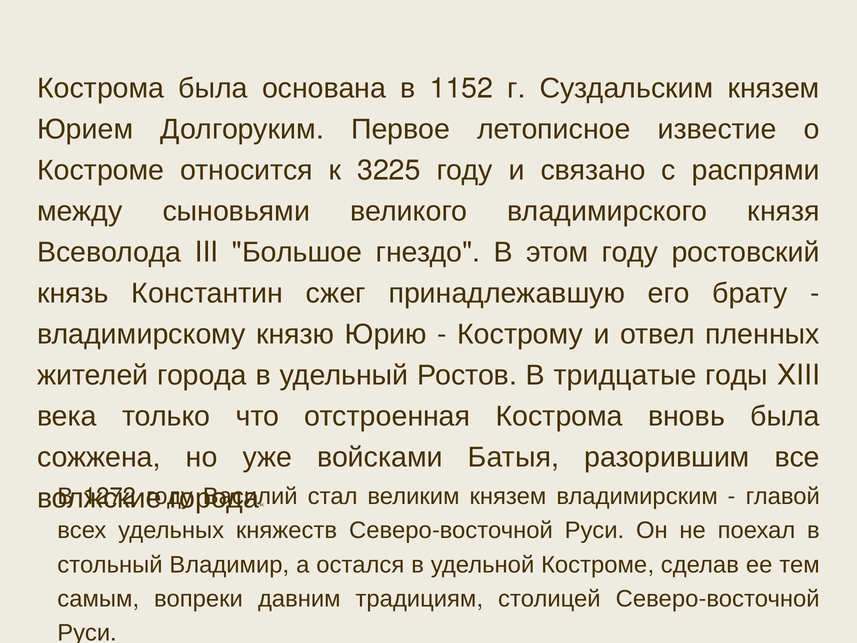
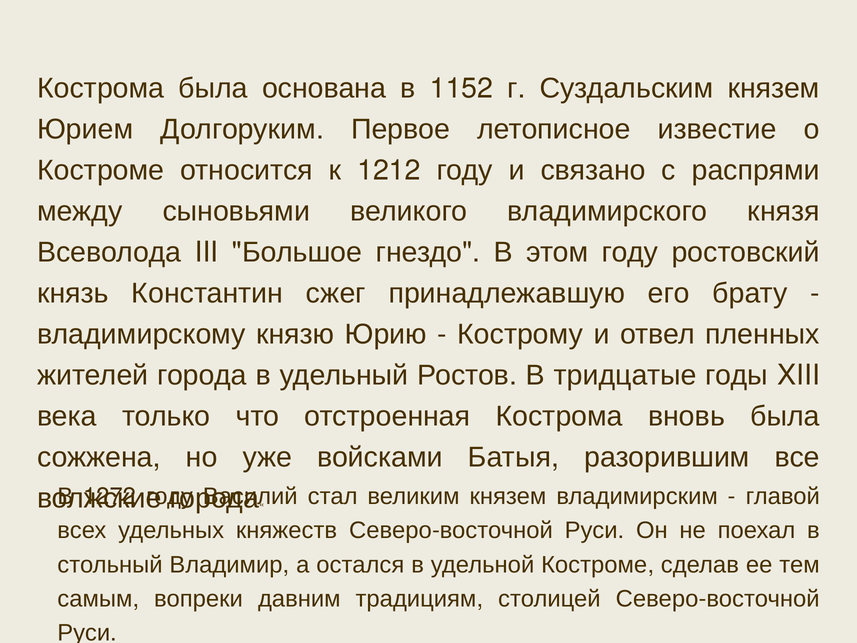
3225: 3225 -> 1212
